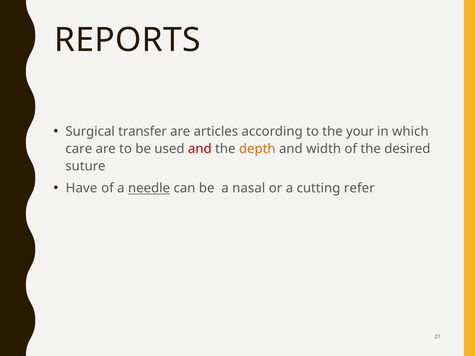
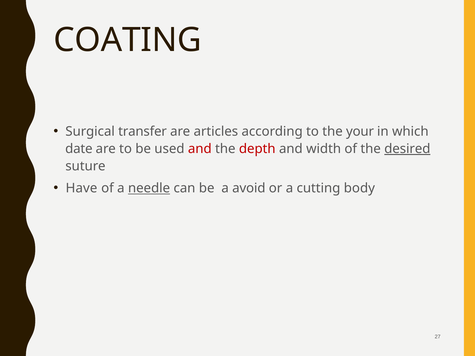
REPORTS: REPORTS -> COATING
care: care -> date
depth colour: orange -> red
desired underline: none -> present
nasal: nasal -> avoid
refer: refer -> body
